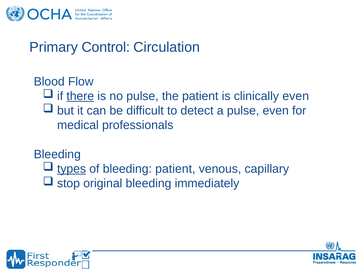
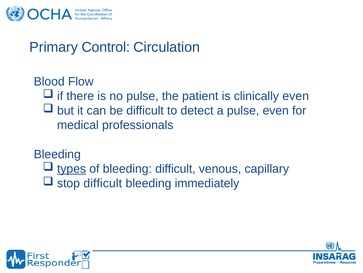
there underline: present -> none
bleeding patient: patient -> difficult
stop original: original -> difficult
